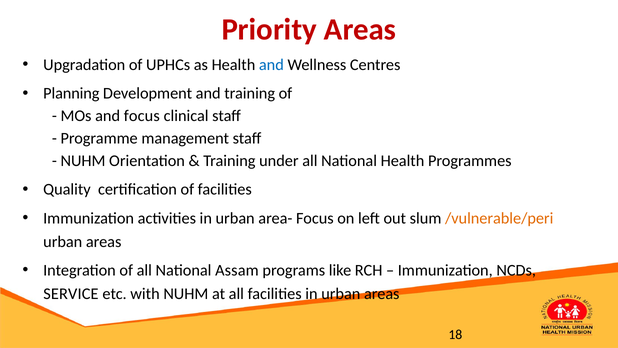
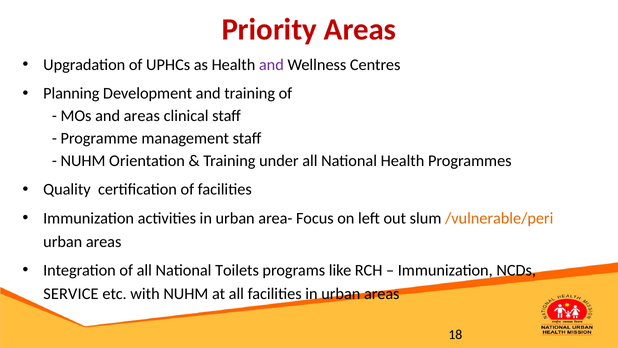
and at (271, 65) colour: blue -> purple
and focus: focus -> areas
Assam: Assam -> Toilets
